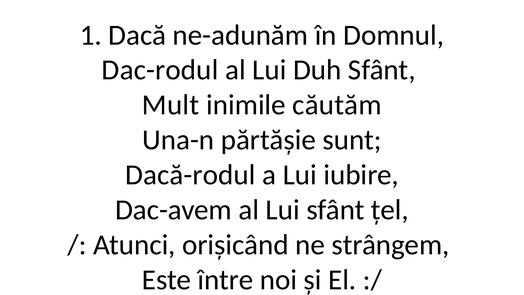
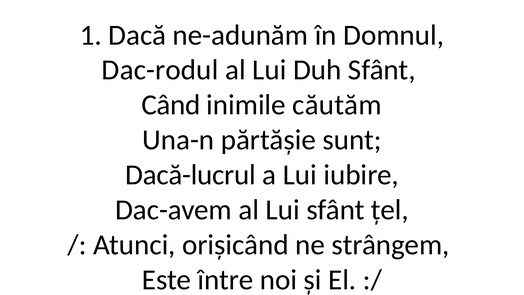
Mult: Mult -> Când
Dacă-rodul: Dacă-rodul -> Dacă-lucrul
